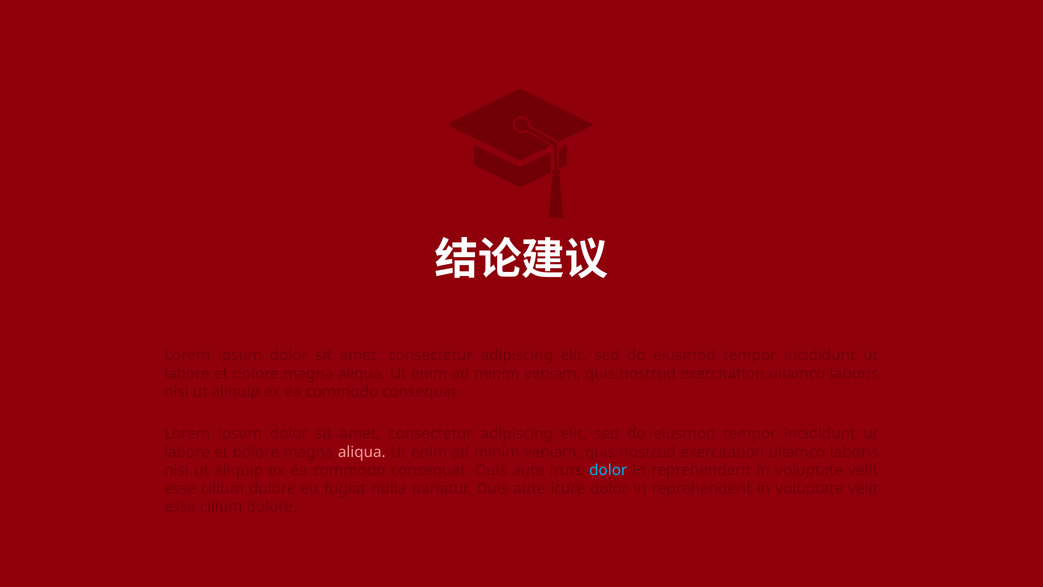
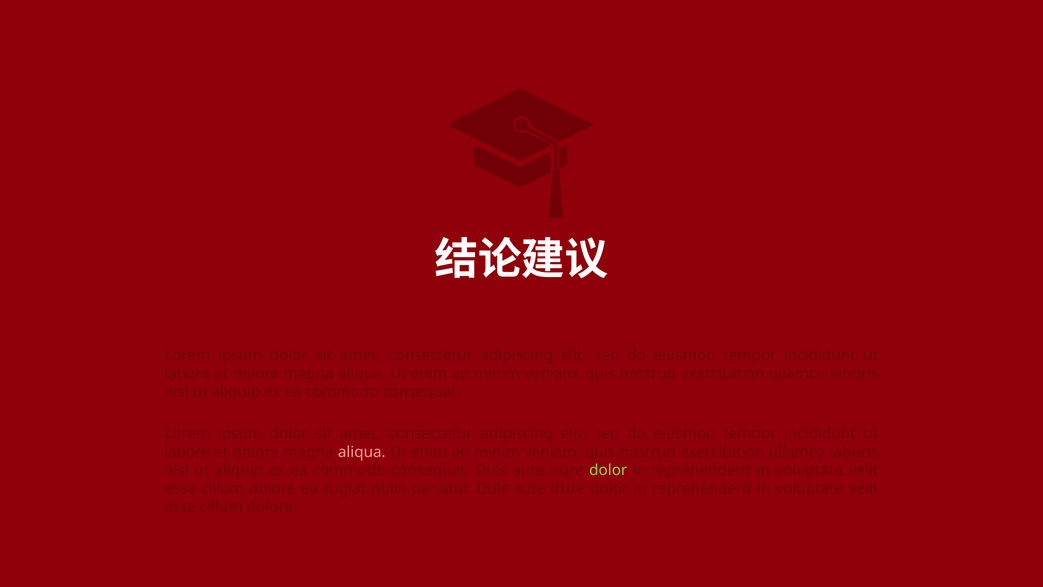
dolor at (608, 470) colour: light blue -> light green
